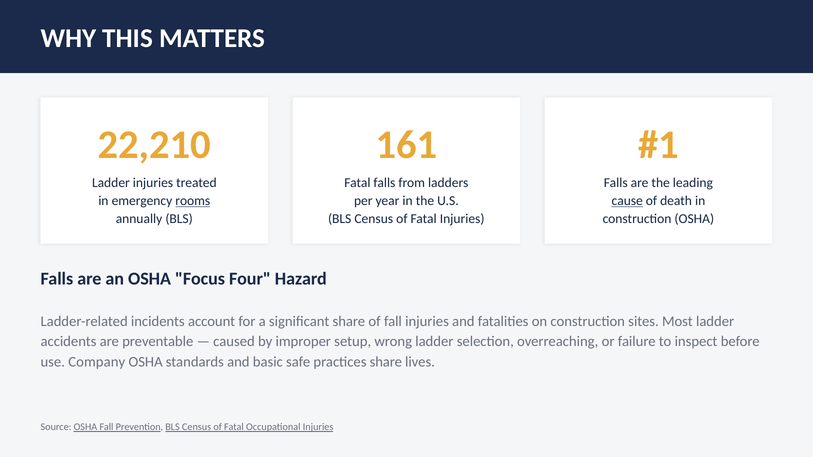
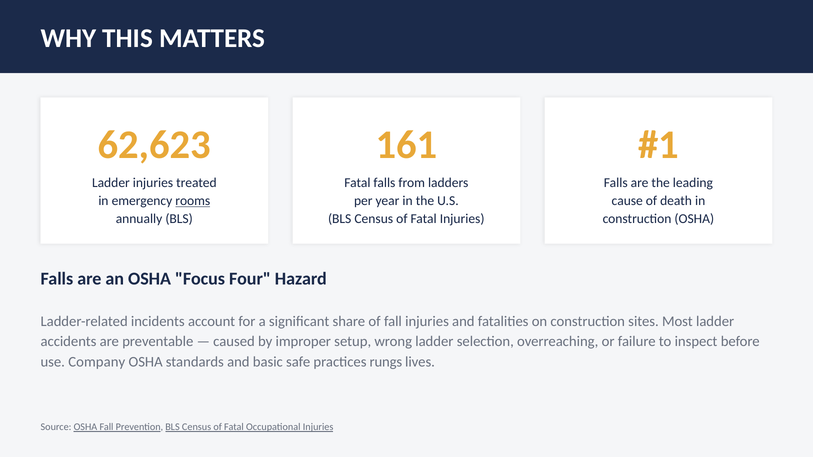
22,210: 22,210 -> 62,623
cause underline: present -> none
practices share: share -> rungs
